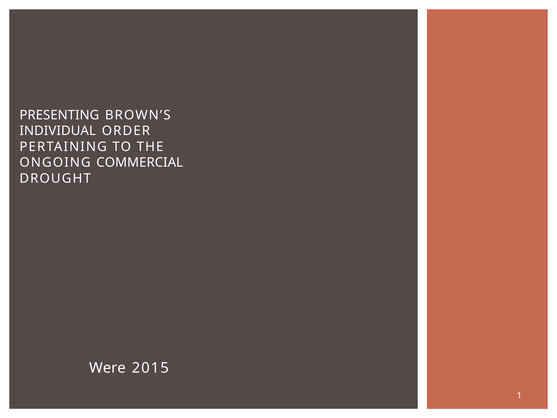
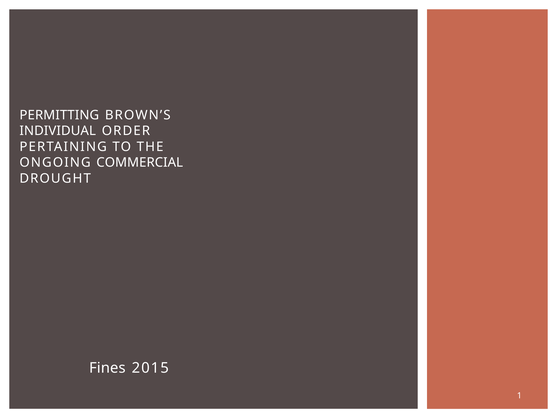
PRESENTING: PRESENTING -> PERMITTING
Were: Were -> Fines
